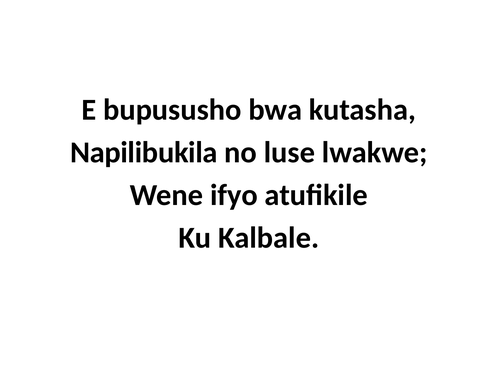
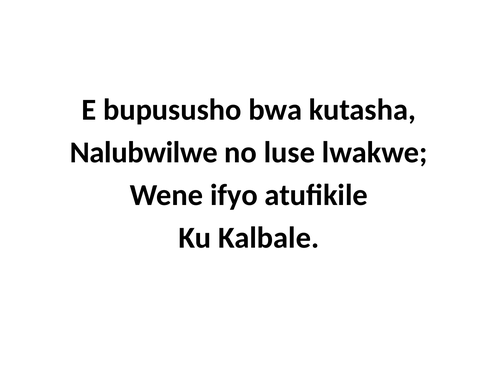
Napilibukila: Napilibukila -> Nalubwilwe
